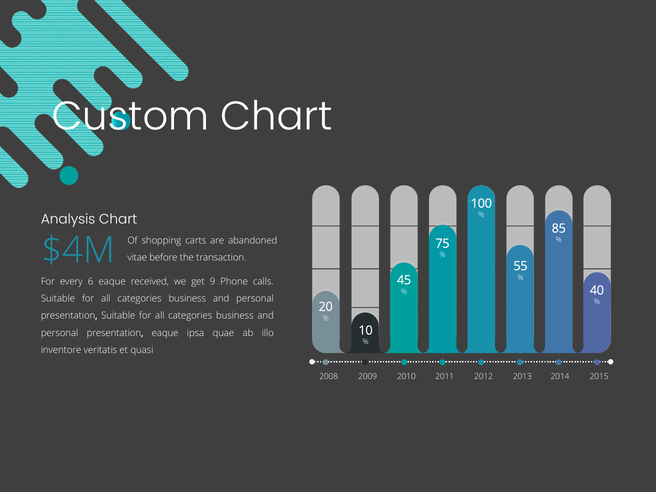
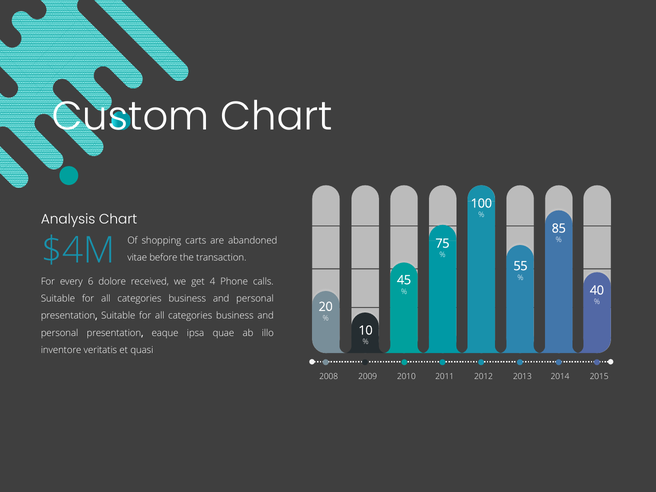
6 eaque: eaque -> dolore
9: 9 -> 4
